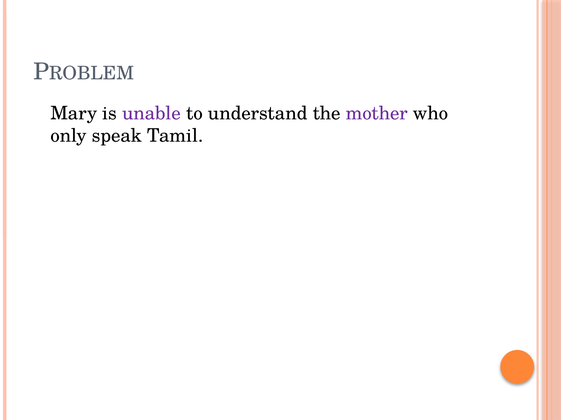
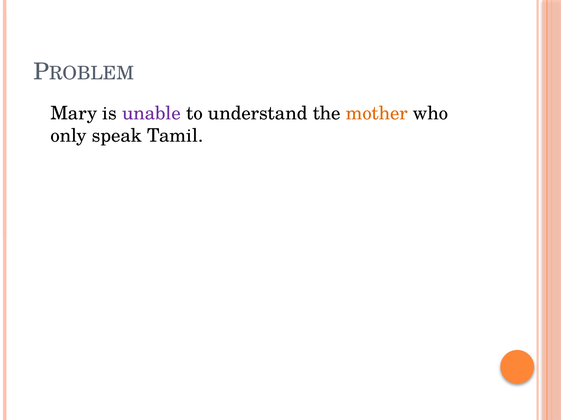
mother colour: purple -> orange
